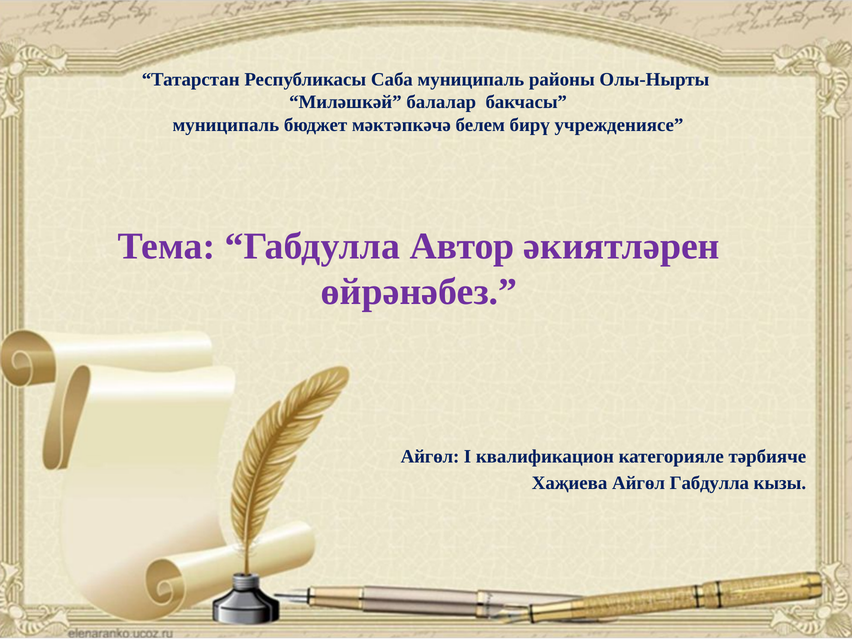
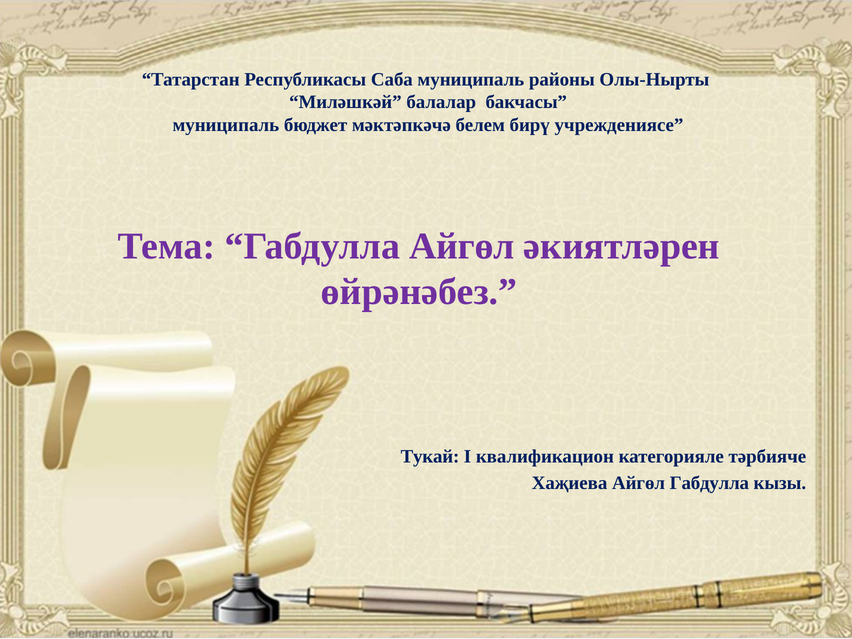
Габдулла Автор: Автор -> Айгөл
Айгөл at (430, 456): Айгөл -> Тукай
